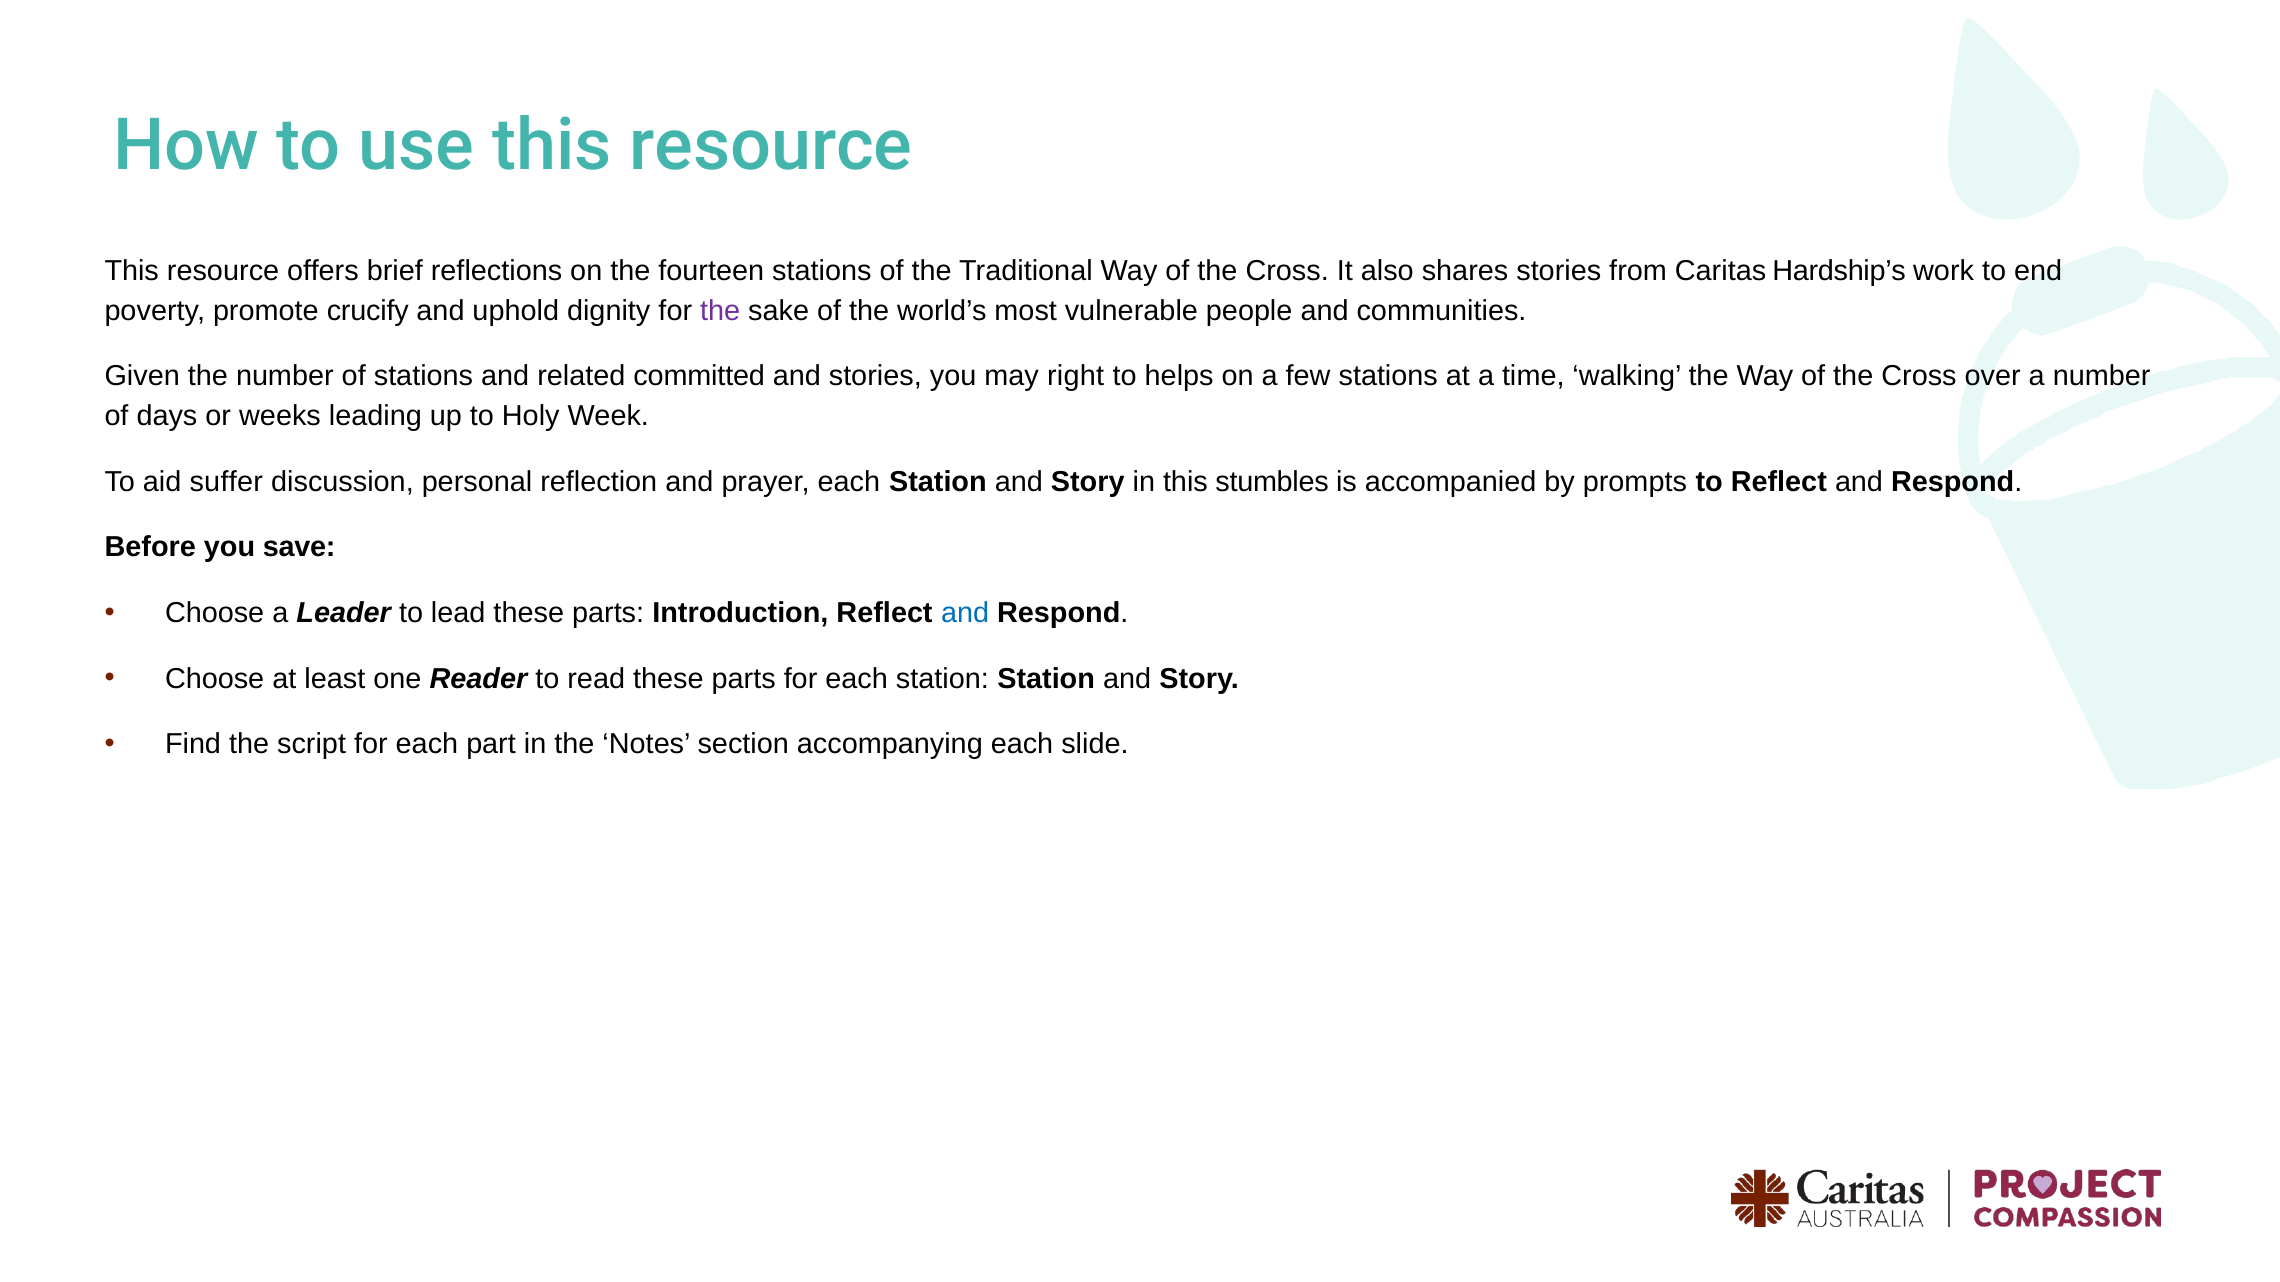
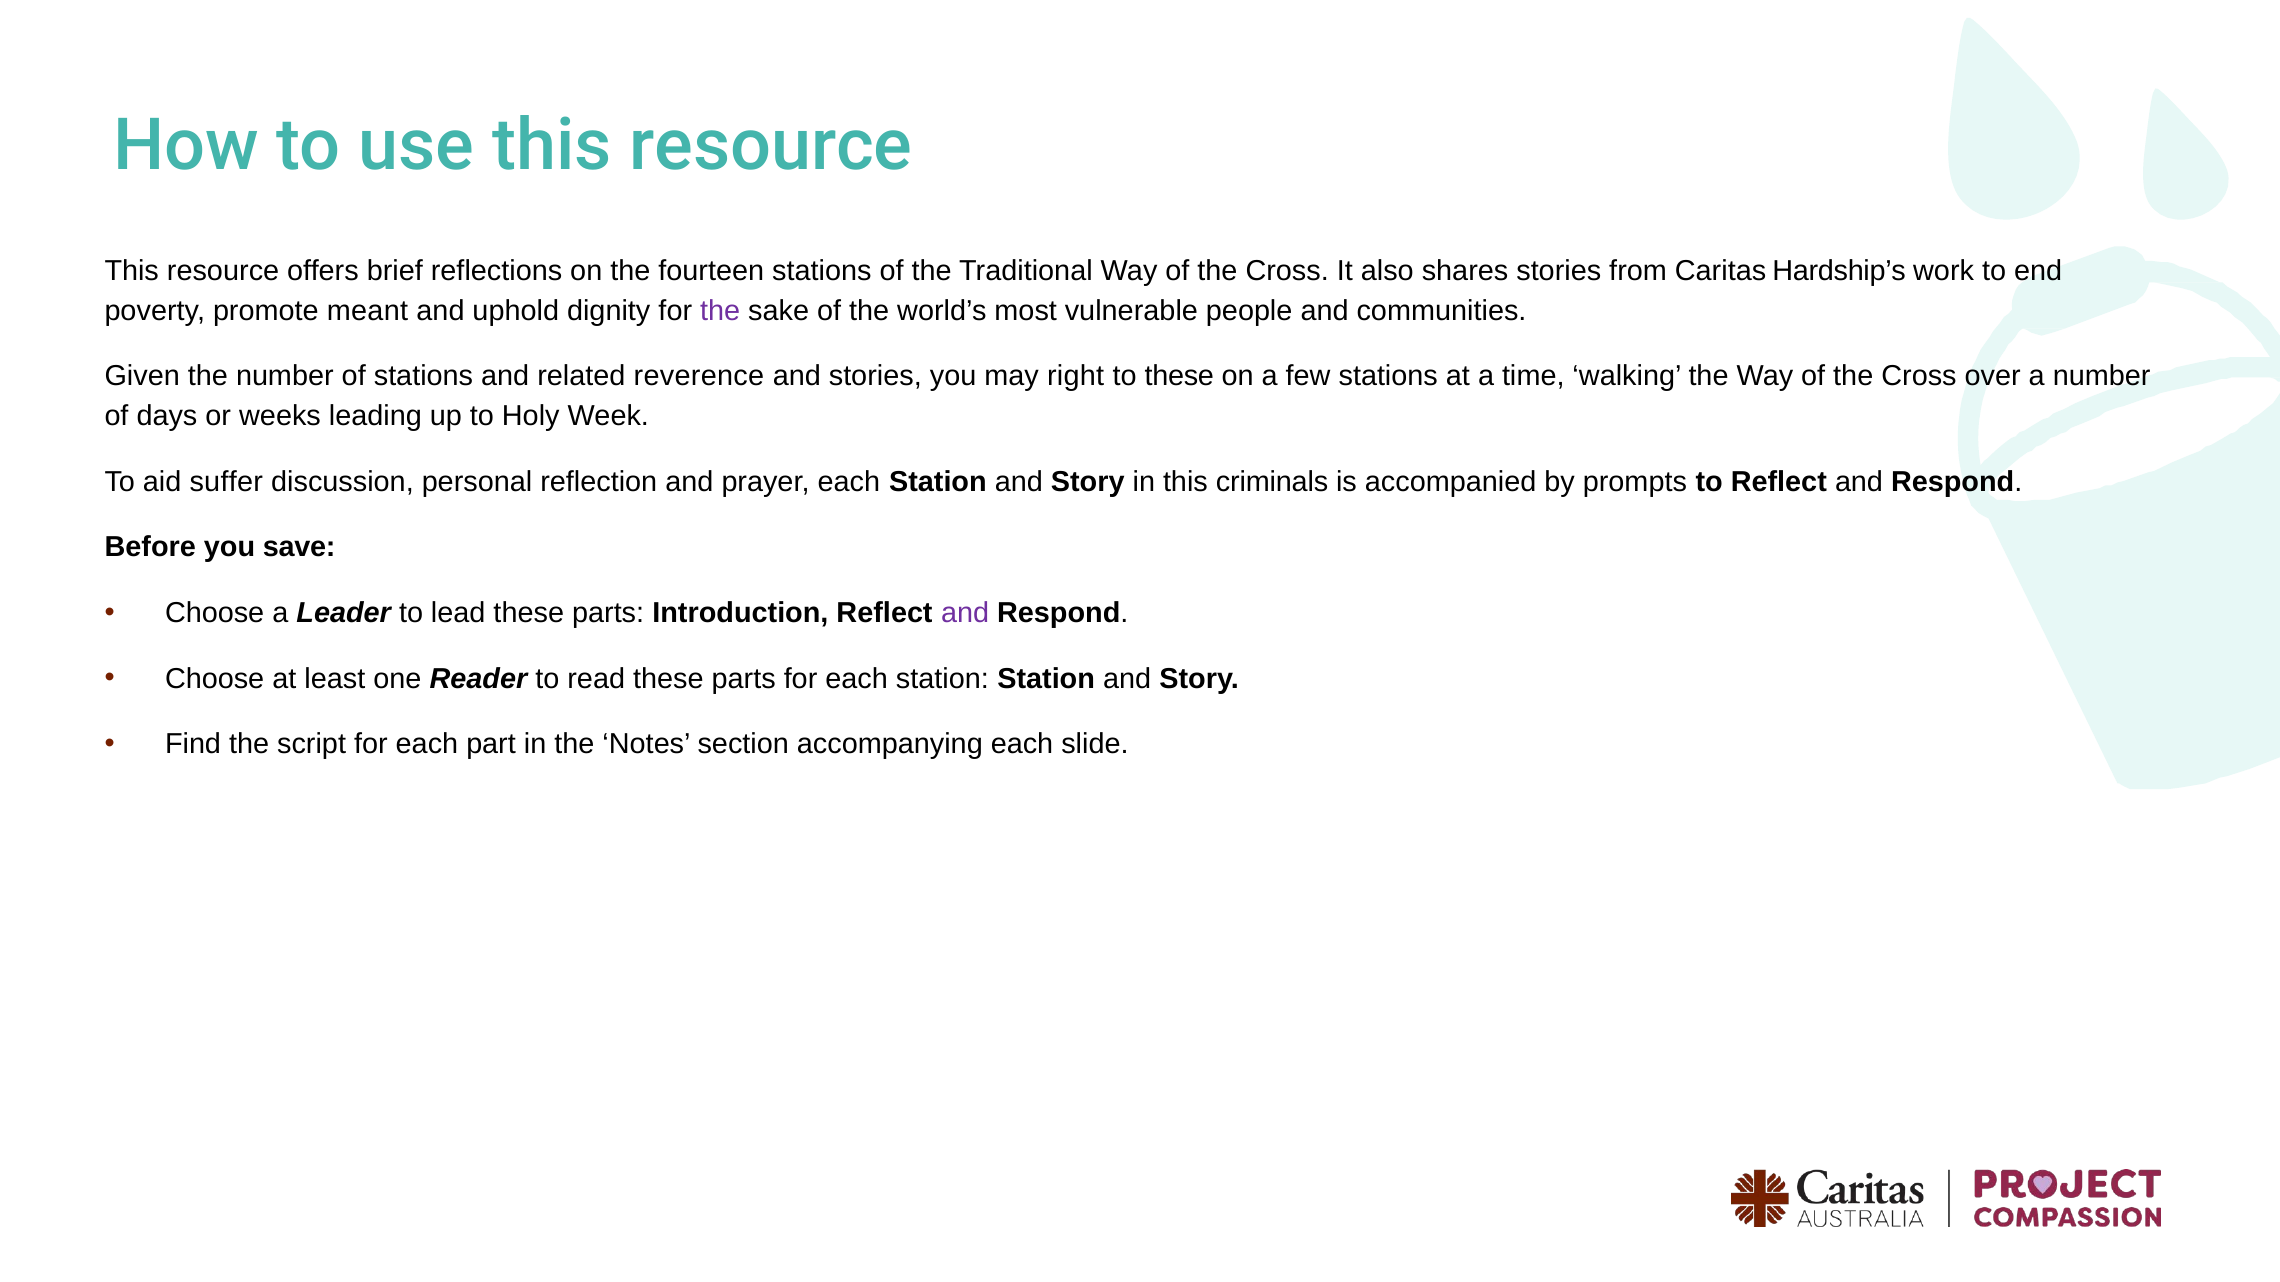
crucify: crucify -> meant
committed: committed -> reverence
to helps: helps -> these
stumbles: stumbles -> criminals
and at (965, 613) colour: blue -> purple
